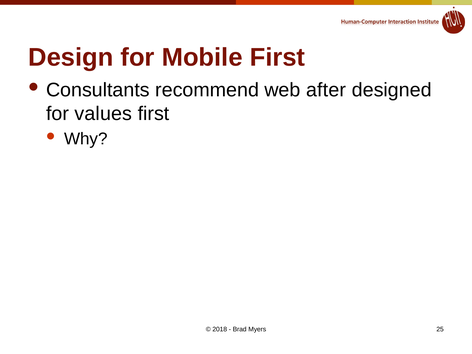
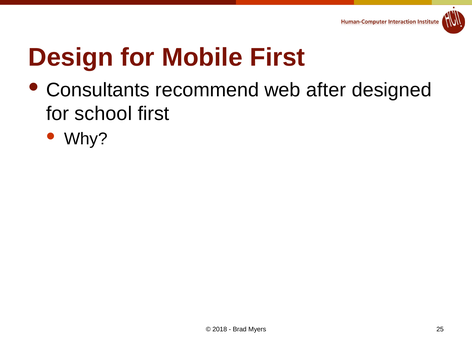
values: values -> school
